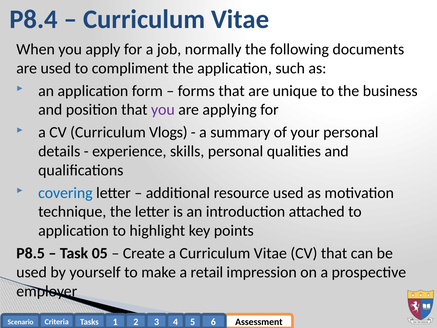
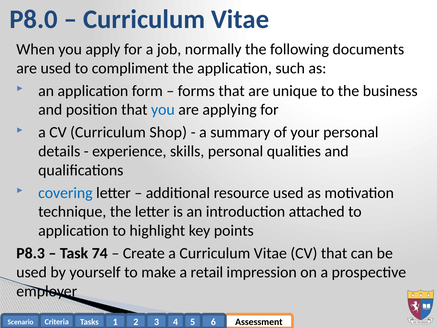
P8.4: P8.4 -> P8.0
you at (163, 110) colour: purple -> blue
Vlogs: Vlogs -> Shop
P8.5: P8.5 -> P8.3
05: 05 -> 74
